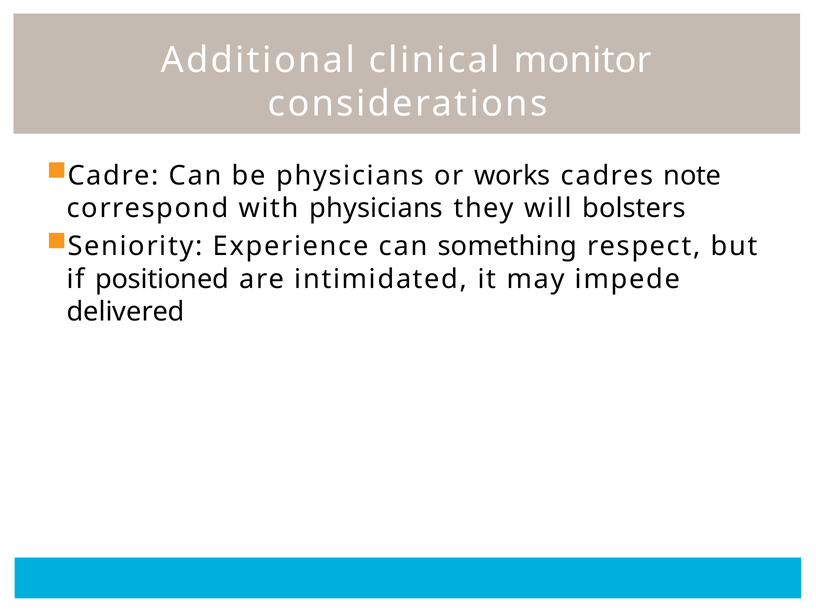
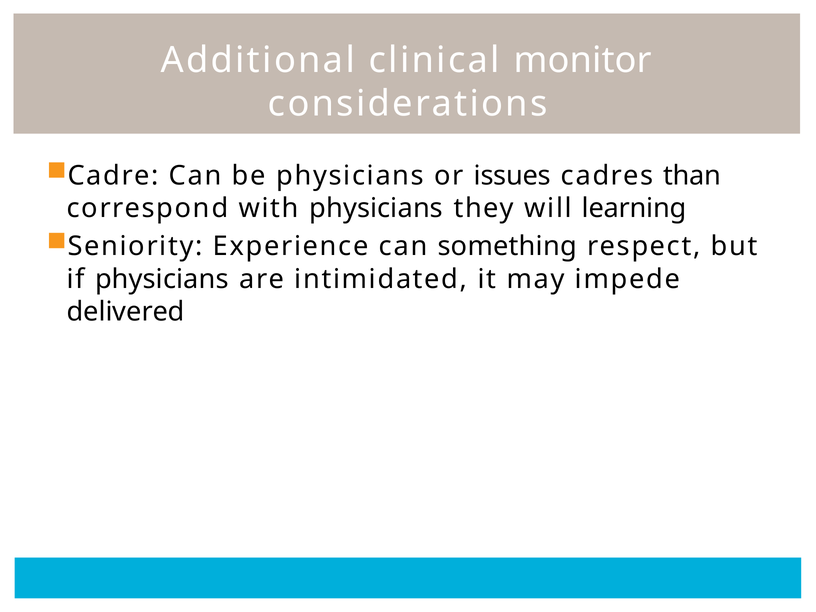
works: works -> issues
note: note -> than
bolsters: bolsters -> learning
if positioned: positioned -> physicians
